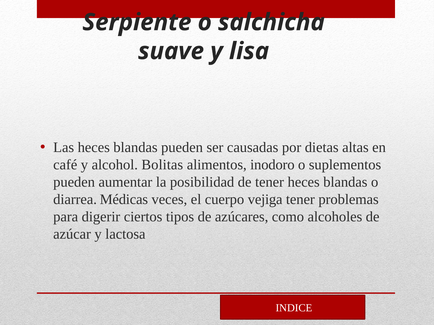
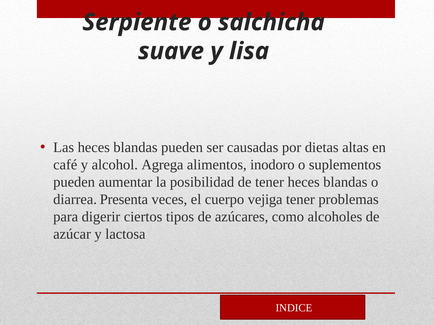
Bolitas: Bolitas -> Agrega
Médicas: Médicas -> Presenta
